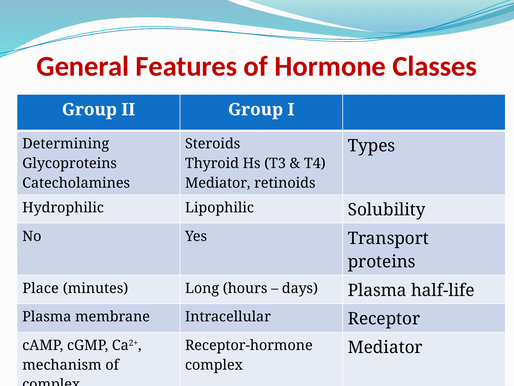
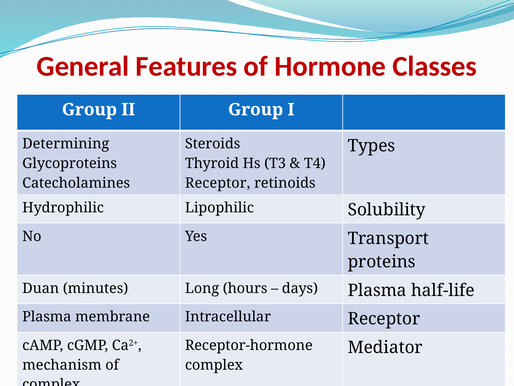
Mediator at (218, 183): Mediator -> Receptor
Place: Place -> Duan
